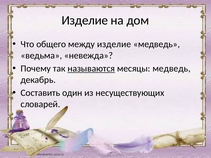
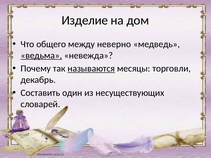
между изделие: изделие -> неверно
ведьма underline: none -> present
месяцы медведь: медведь -> торговли
